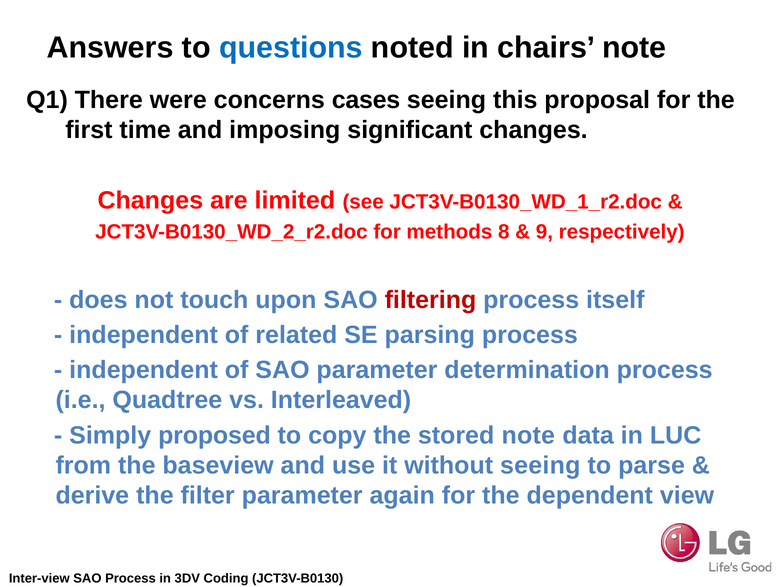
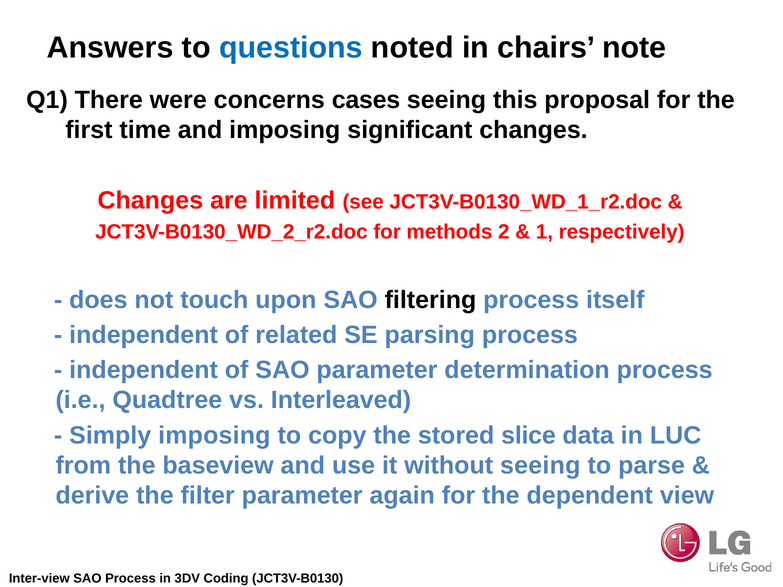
8: 8 -> 2
9: 9 -> 1
filtering colour: red -> black
Simply proposed: proposed -> imposing
stored note: note -> slice
